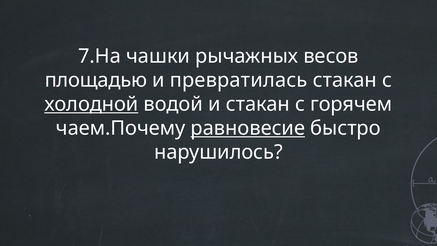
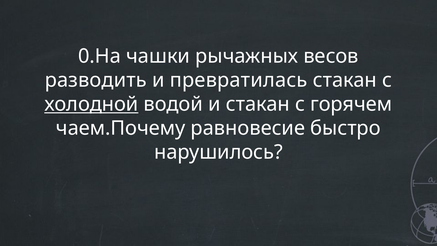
7.На: 7.На -> 0.На
площадью: площадью -> разводить
равновесие underline: present -> none
